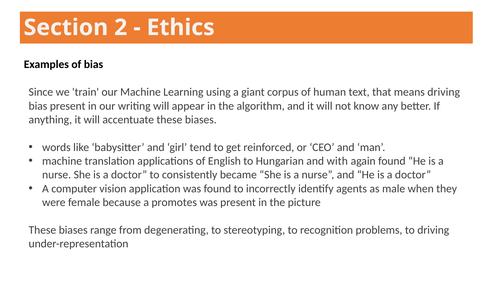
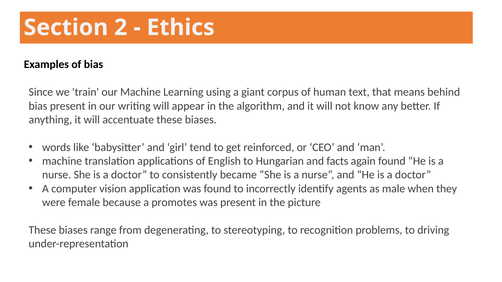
means driving: driving -> behind
with: with -> facts
